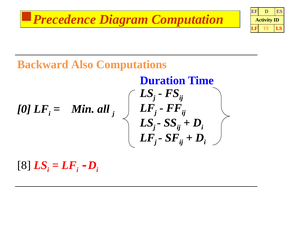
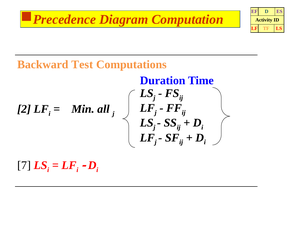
Also: Also -> Test
0: 0 -> 2
8: 8 -> 7
